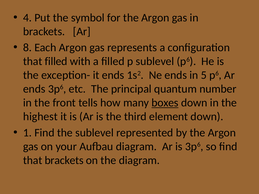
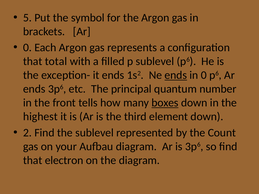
4: 4 -> 5
8 at (27, 48): 8 -> 0
that filled: filled -> total
ends at (176, 75) underline: none -> present
in 5: 5 -> 0
1: 1 -> 2
by the Argon: Argon -> Count
that brackets: brackets -> electron
